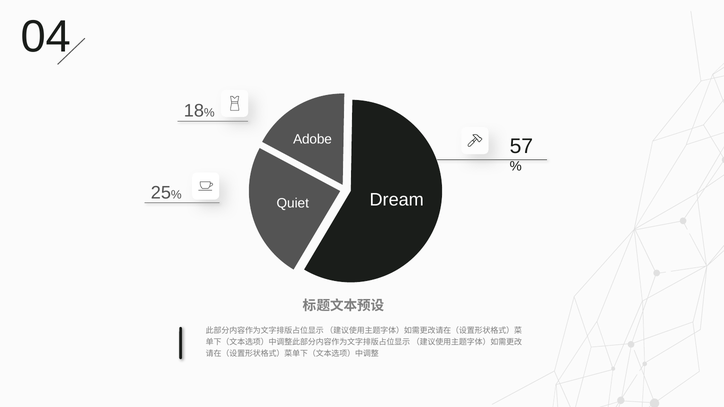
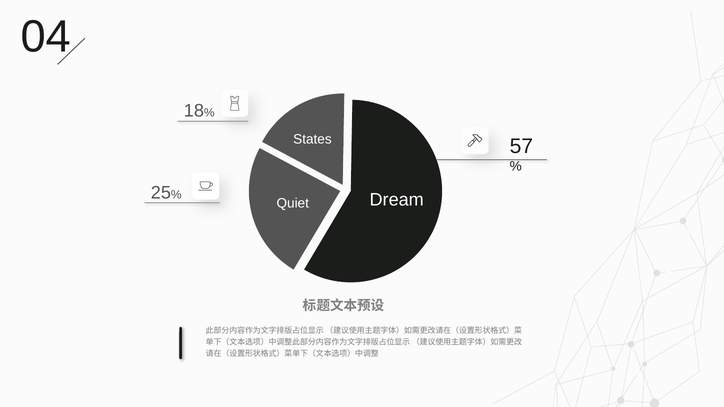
Adobe: Adobe -> States
